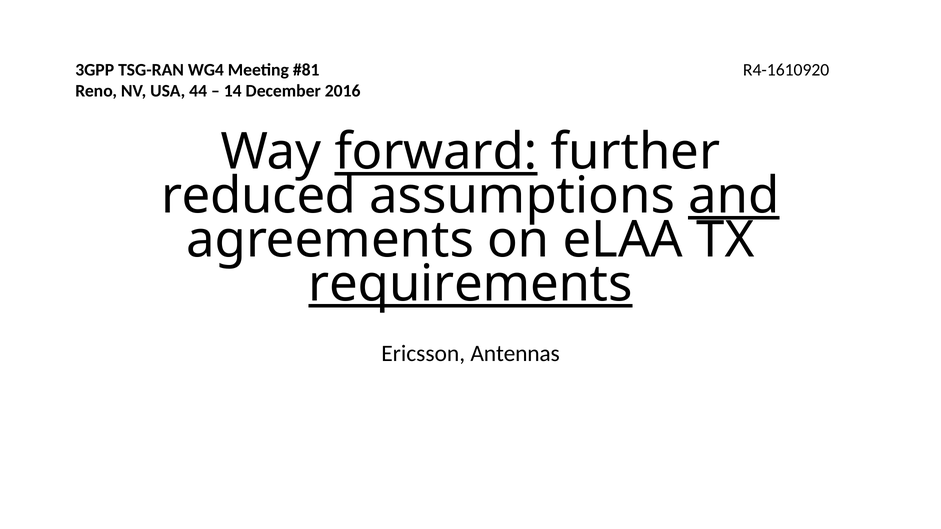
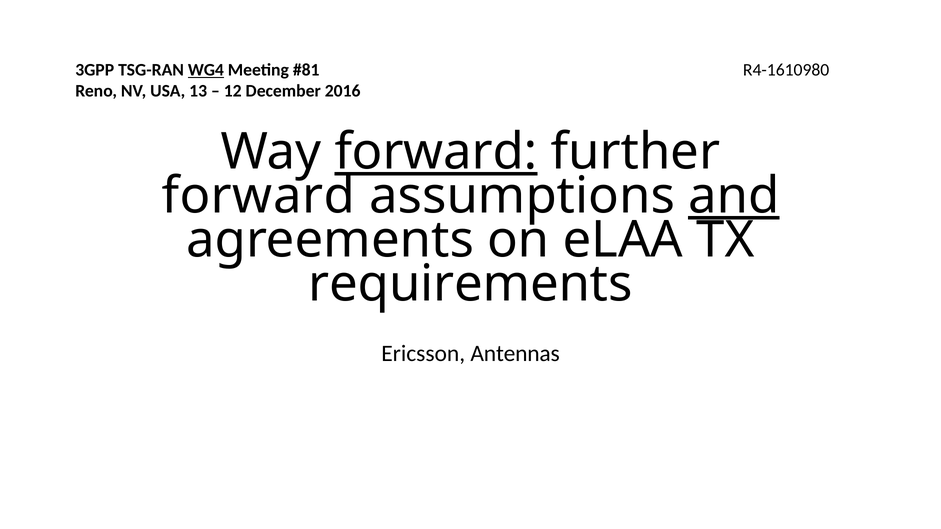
WG4 underline: none -> present
R4-1610920: R4-1610920 -> R4-1610980
44: 44 -> 13
14: 14 -> 12
reduced at (259, 196): reduced -> forward
requirements underline: present -> none
